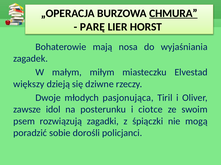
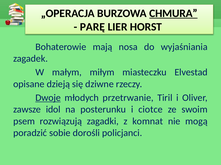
większy: większy -> opisane
Dwoje underline: none -> present
pasjonująca: pasjonująca -> przetrwanie
śpiączki: śpiączki -> komnat
